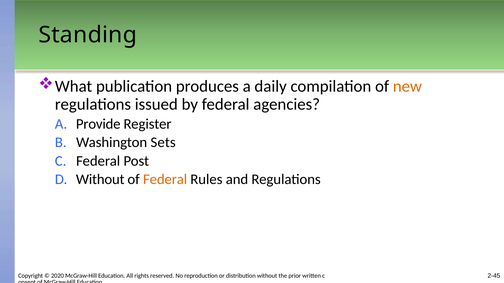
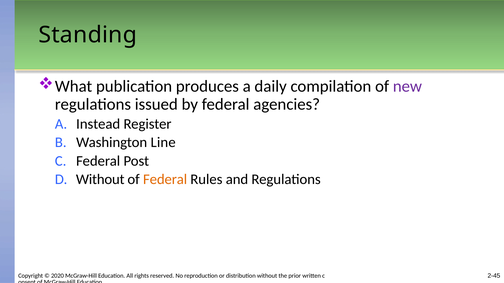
new colour: orange -> purple
Provide: Provide -> Instead
Sets: Sets -> Line
